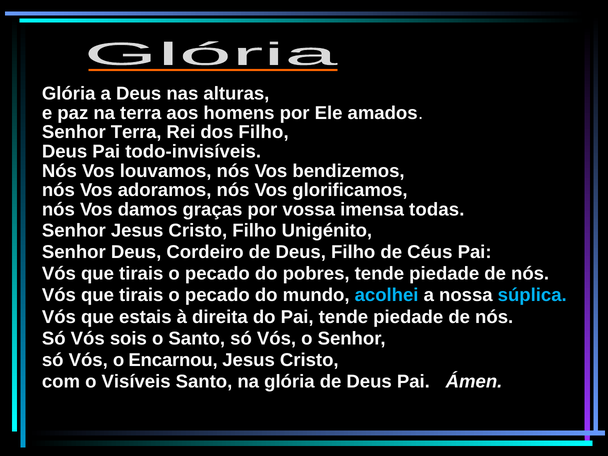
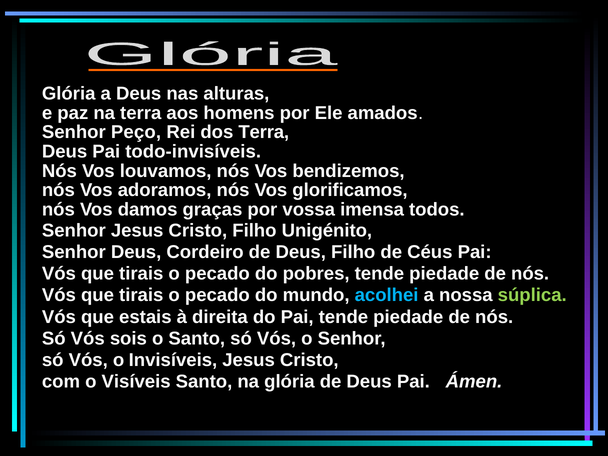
Senhor Terra: Terra -> Peço
dos Filho: Filho -> Terra
todas: todas -> todos
súplica colour: light blue -> light green
Encarnou: Encarnou -> Invisíveis
